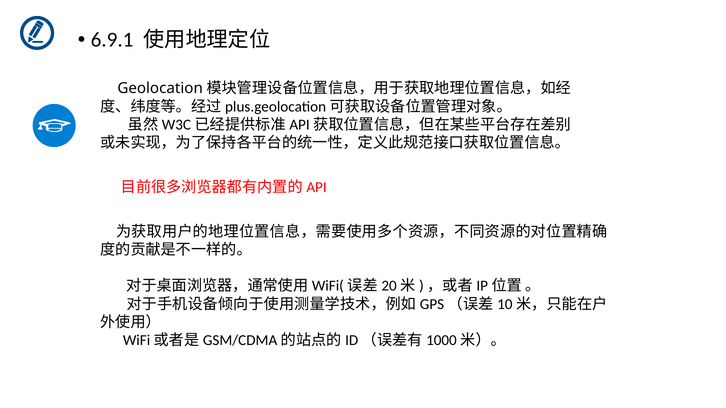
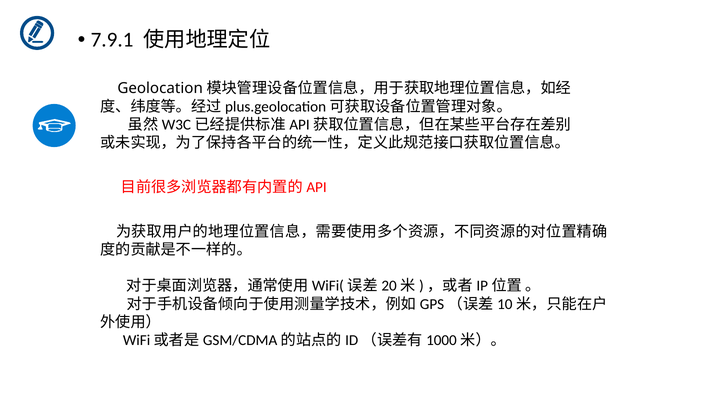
6.9.1: 6.9.1 -> 7.9.1
